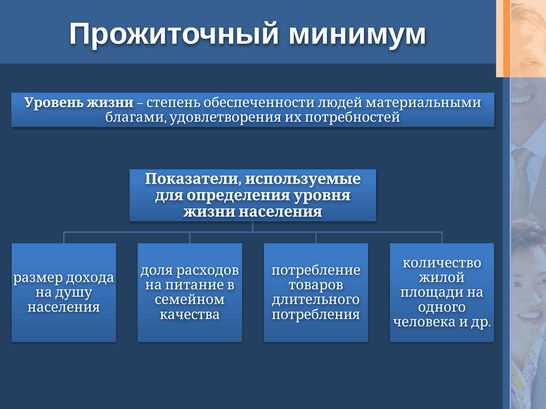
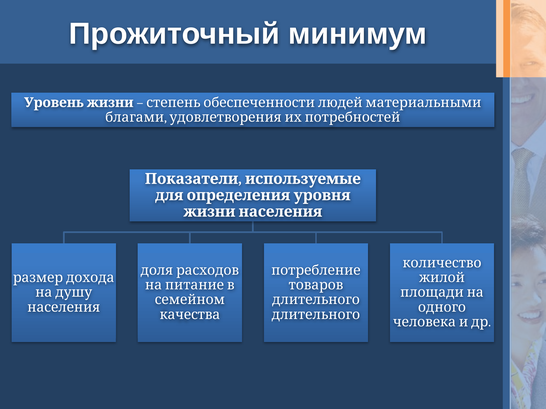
потребления at (316, 315): потребления -> длительного
